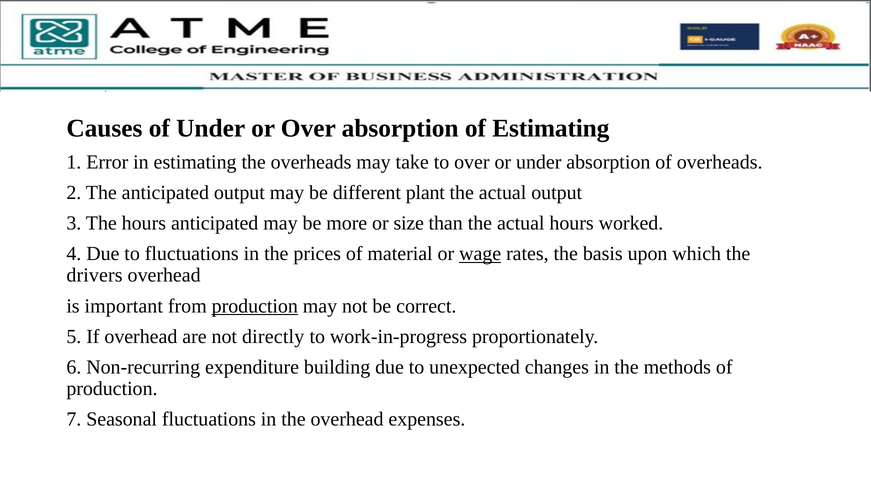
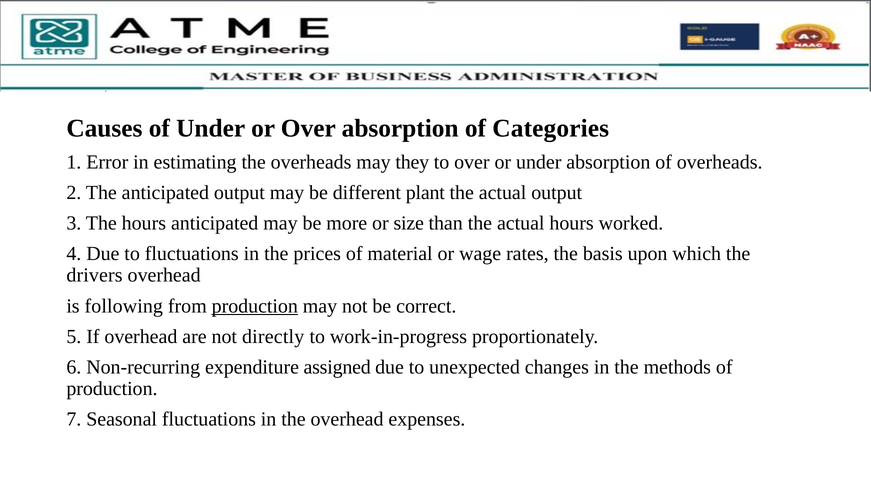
of Estimating: Estimating -> Categories
take: take -> they
wage underline: present -> none
important: important -> following
building: building -> assigned
